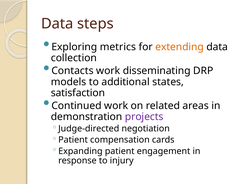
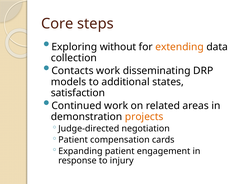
Data at (57, 24): Data -> Core
metrics: metrics -> without
projects colour: purple -> orange
